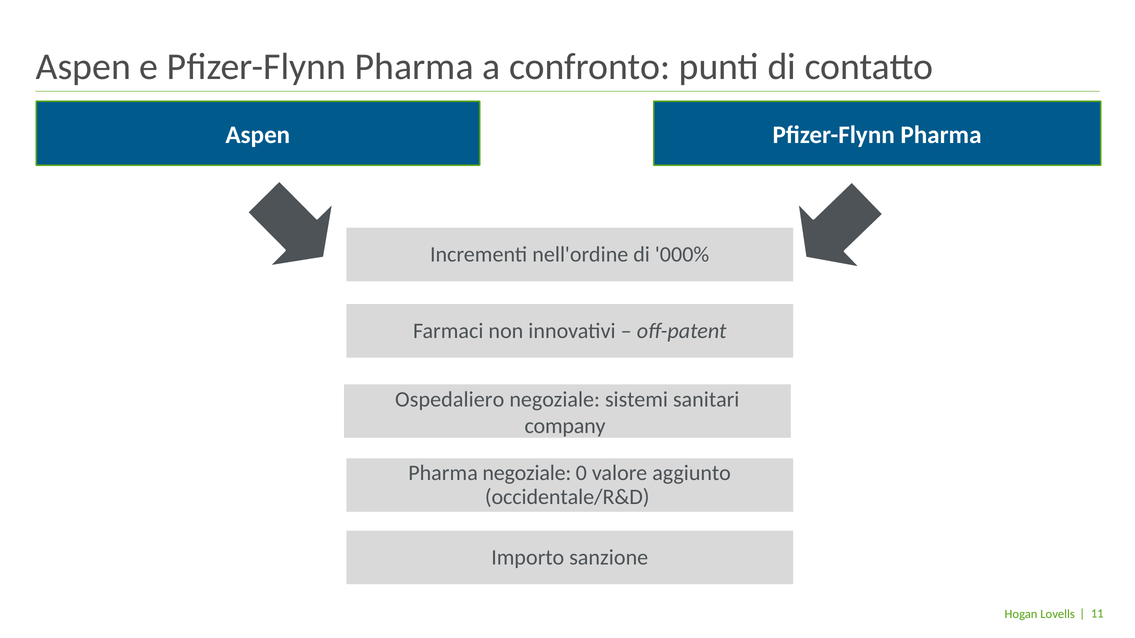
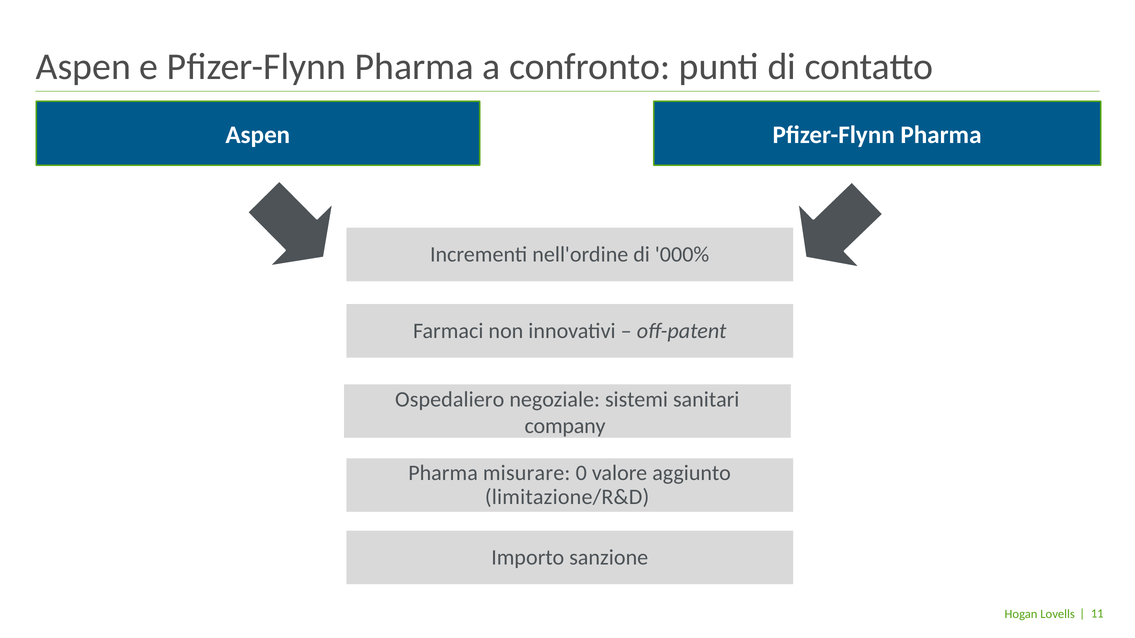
Pharma negoziale: negoziale -> misurare
occidentale/R&D: occidentale/R&D -> limitazione/R&D
